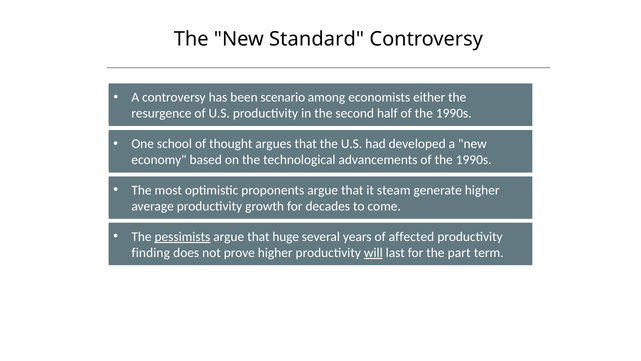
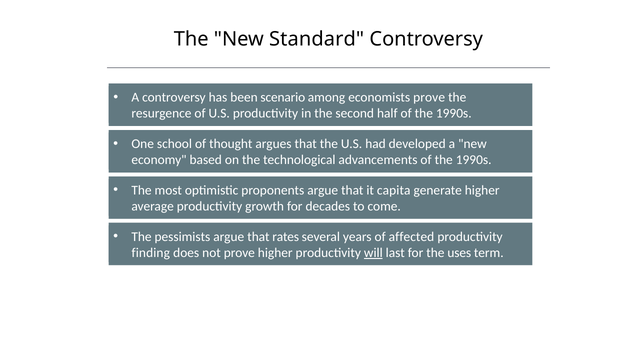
economists either: either -> prove
steam: steam -> capita
pessimists underline: present -> none
huge: huge -> rates
part: part -> uses
